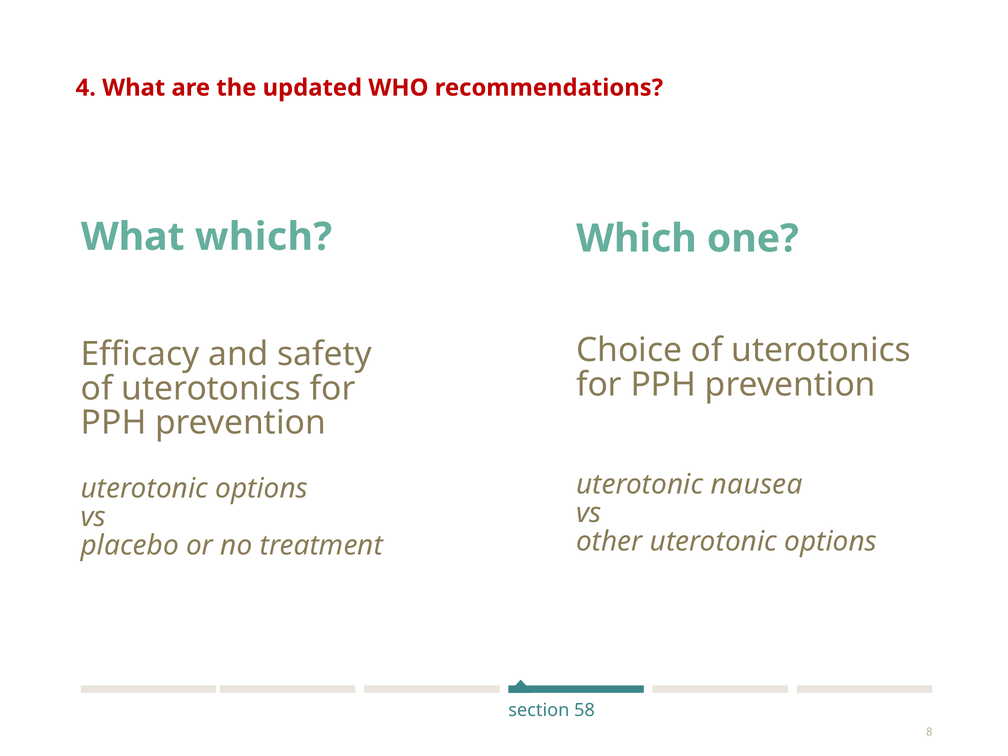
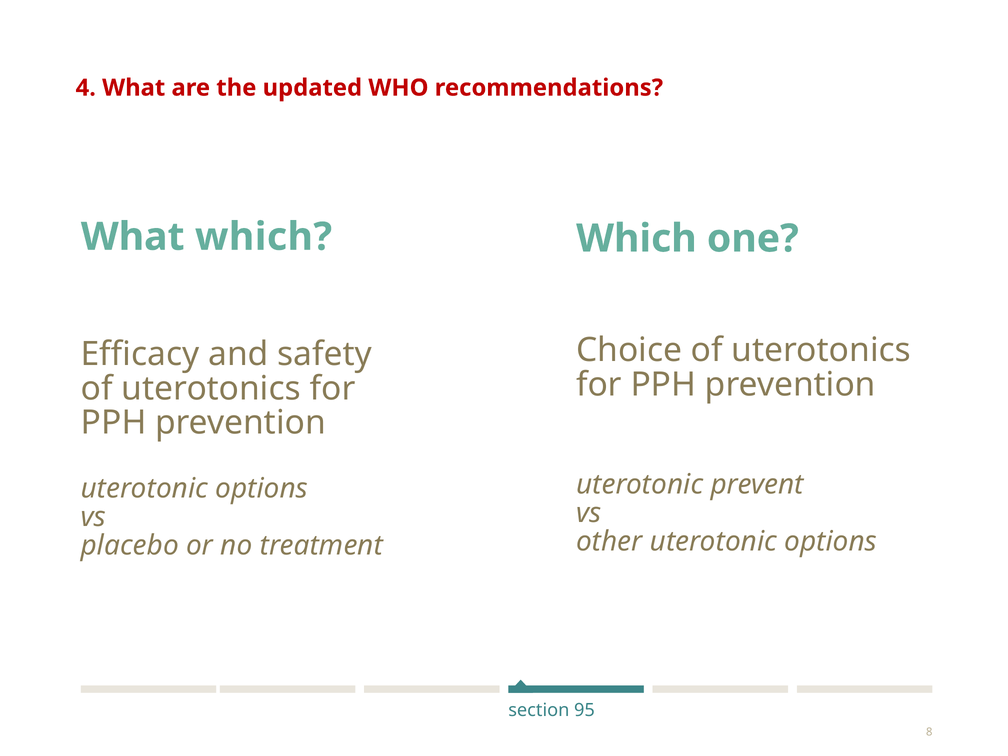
nausea: nausea -> prevent
58: 58 -> 95
